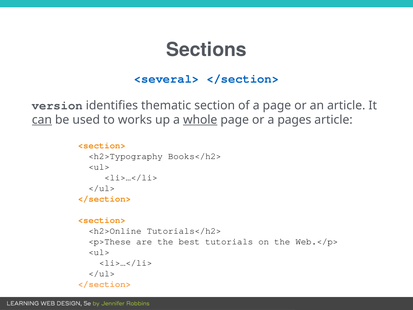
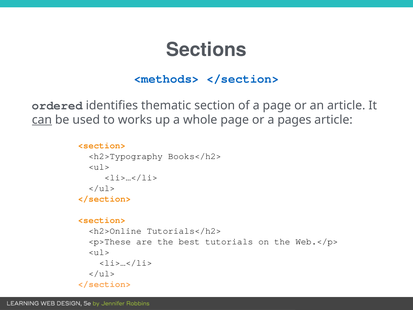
<several>: <several> -> <methods>
version: version -> ordered
whole underline: present -> none
